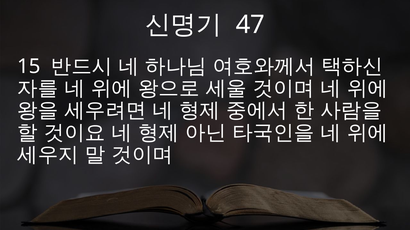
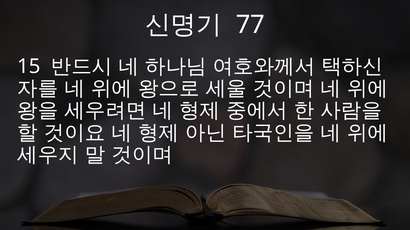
47: 47 -> 77
